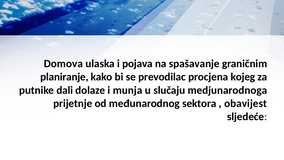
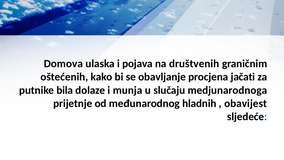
spašavanje: spašavanje -> društvenih
planiranje: planiranje -> oštećenih
prevodilac: prevodilac -> obavljanje
kojeg: kojeg -> jačati
dali: dali -> bila
sektora: sektora -> hladnih
